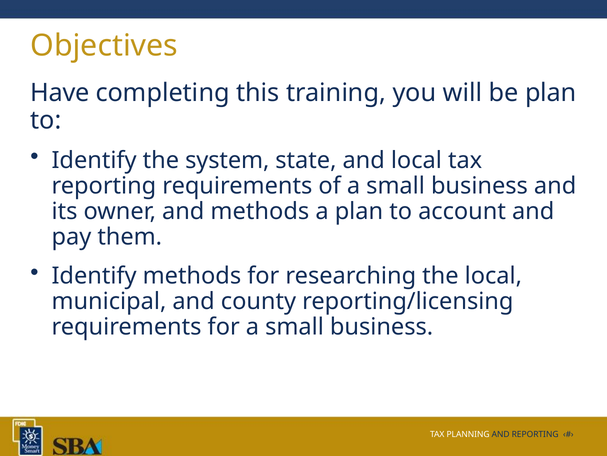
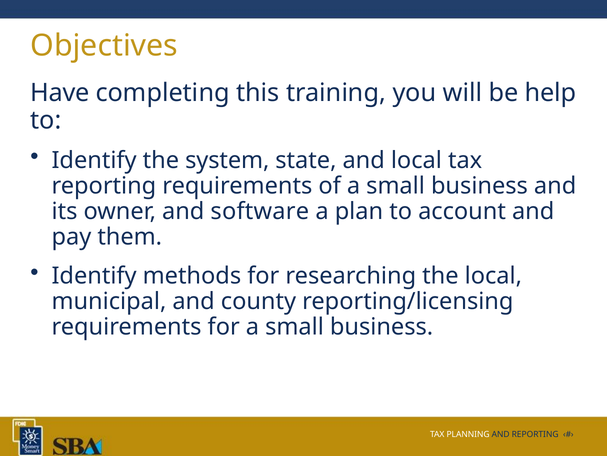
be plan: plan -> help
and methods: methods -> software
